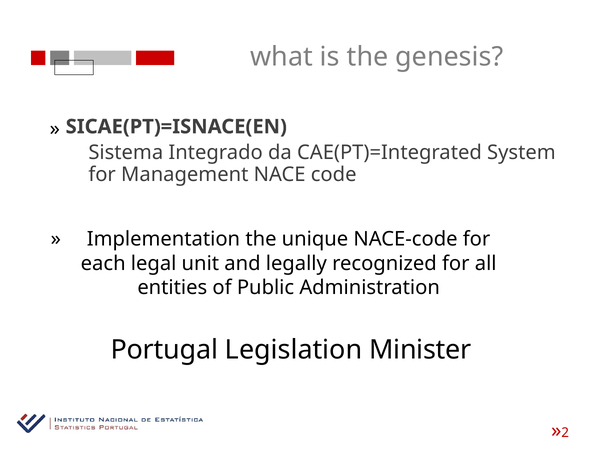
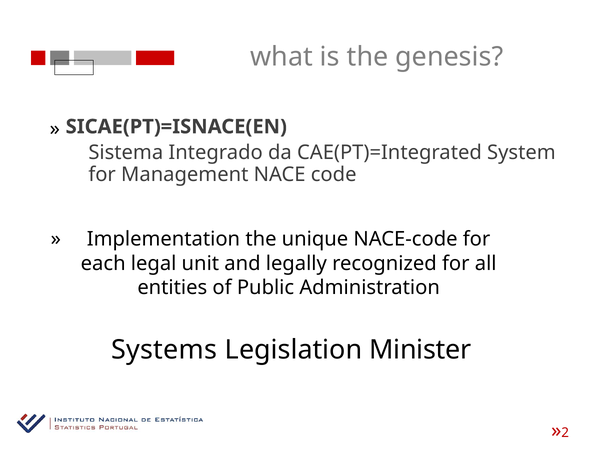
Portugal: Portugal -> Systems
